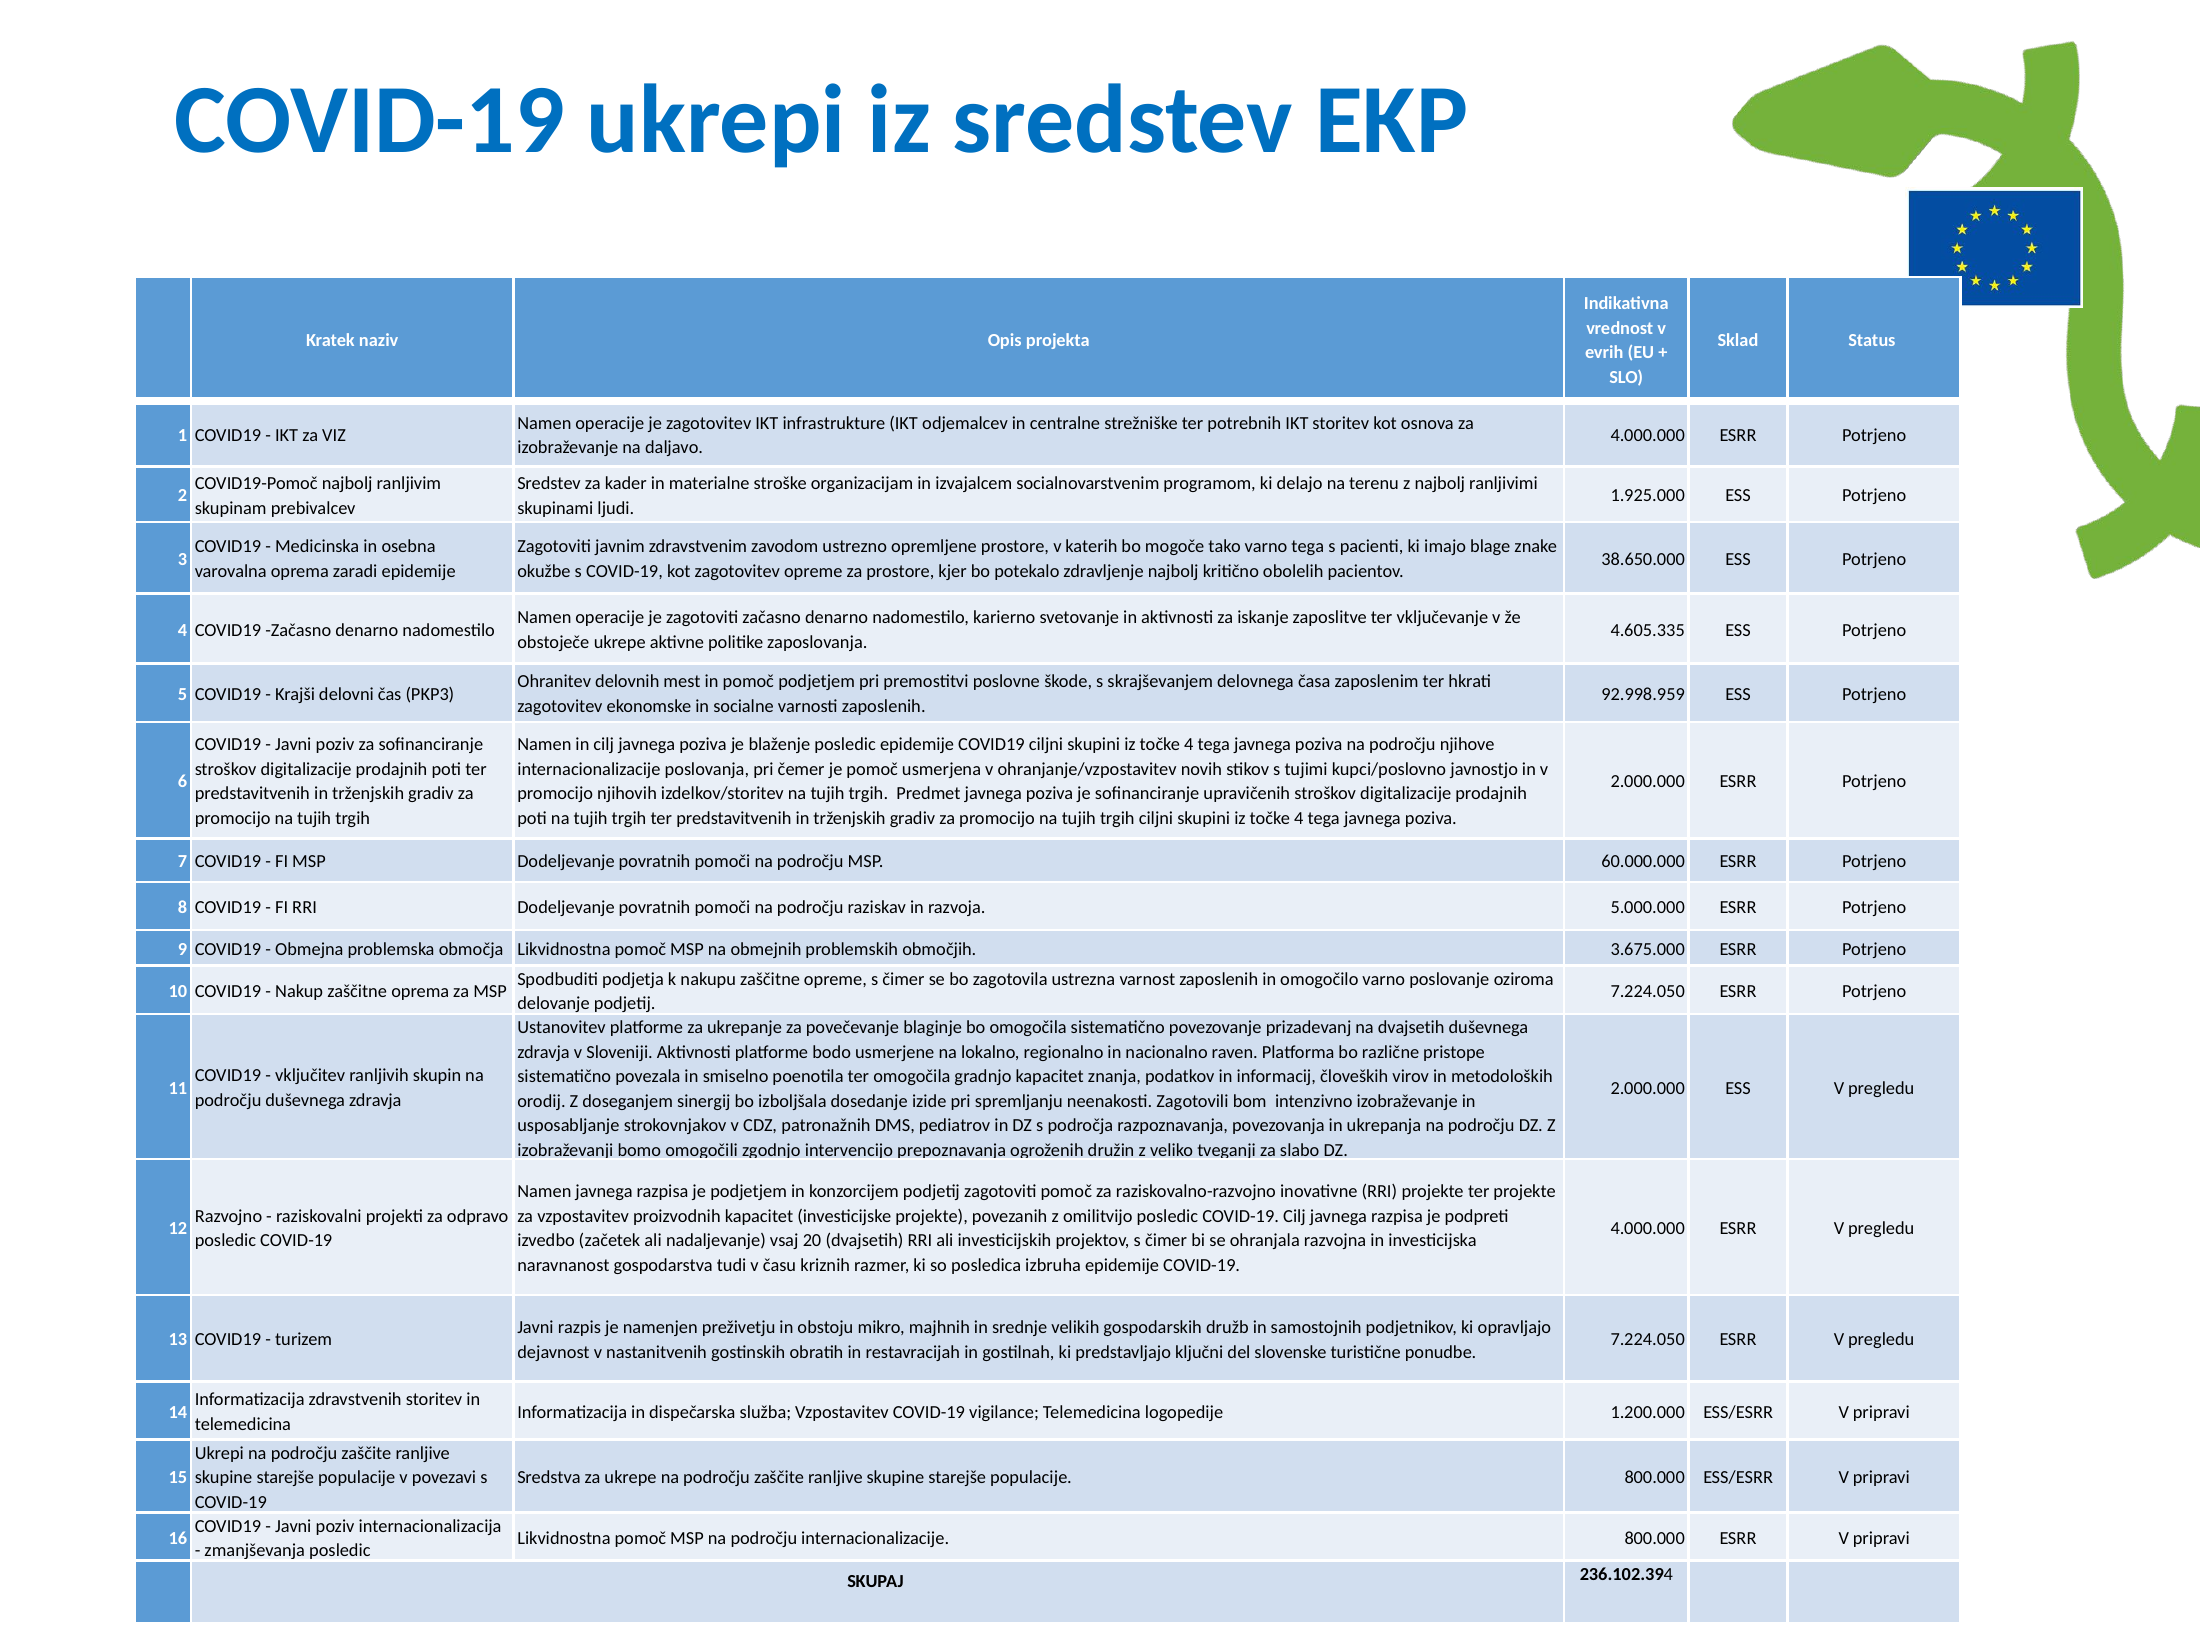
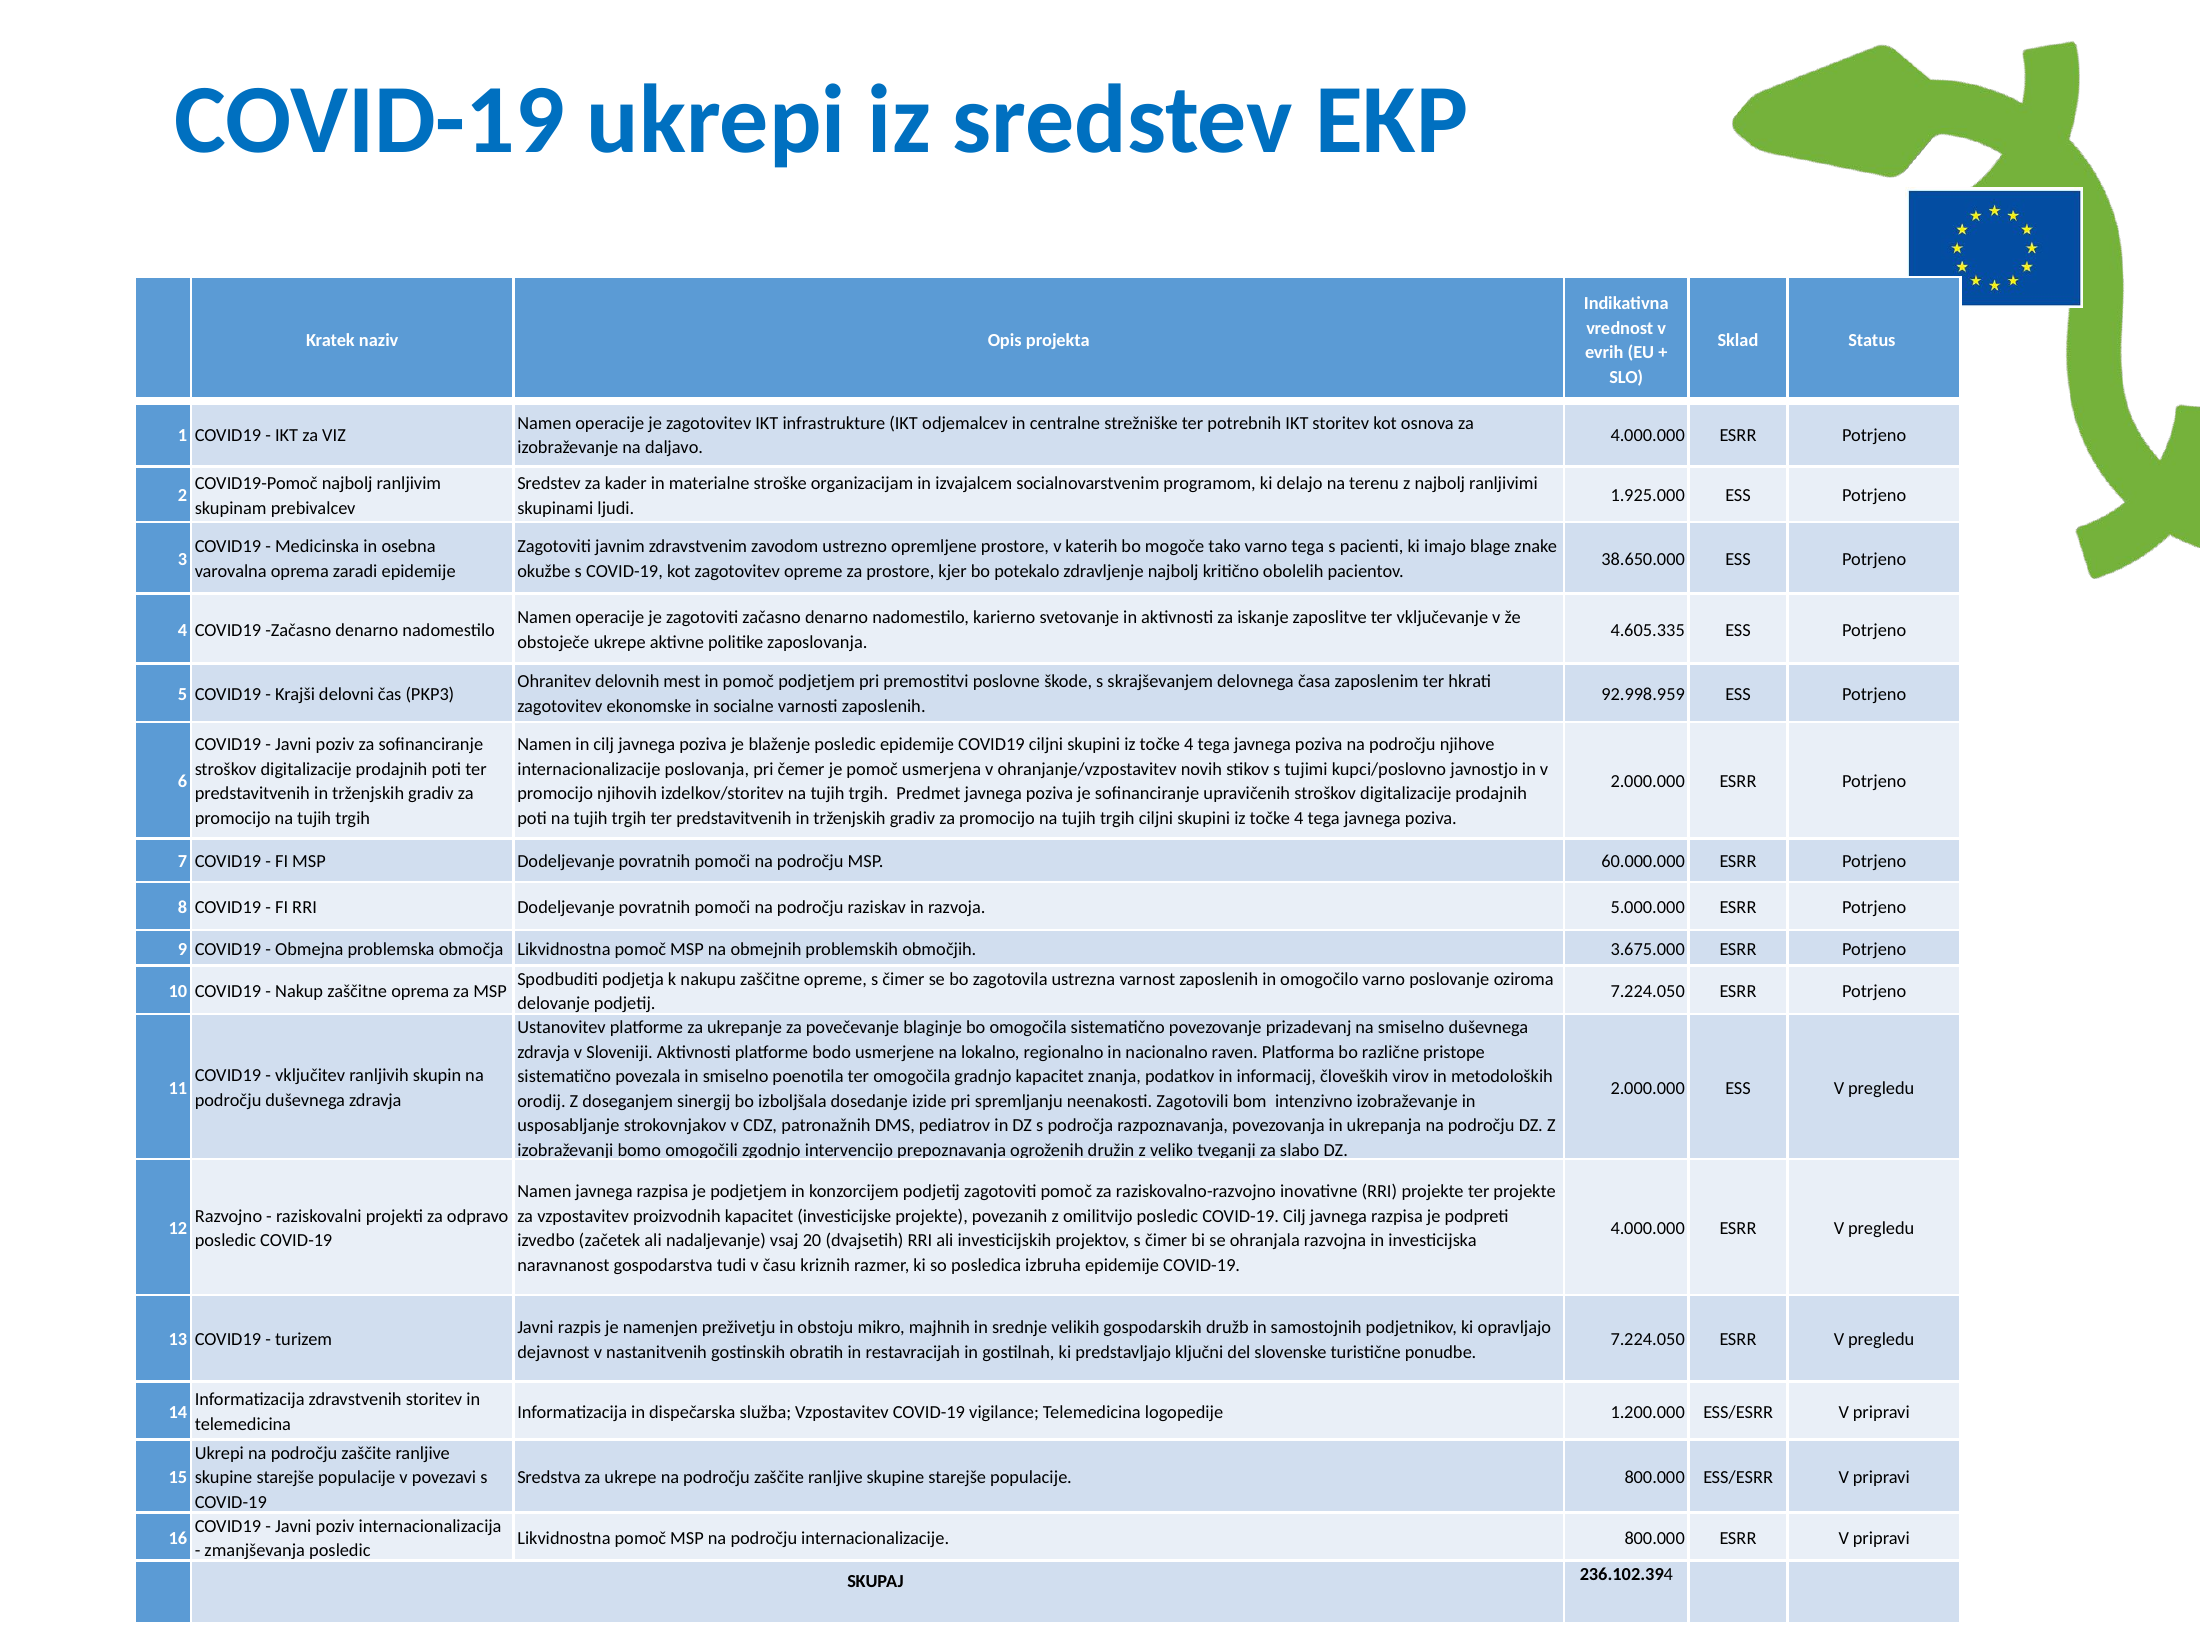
na dvajsetih: dvajsetih -> smiselno
